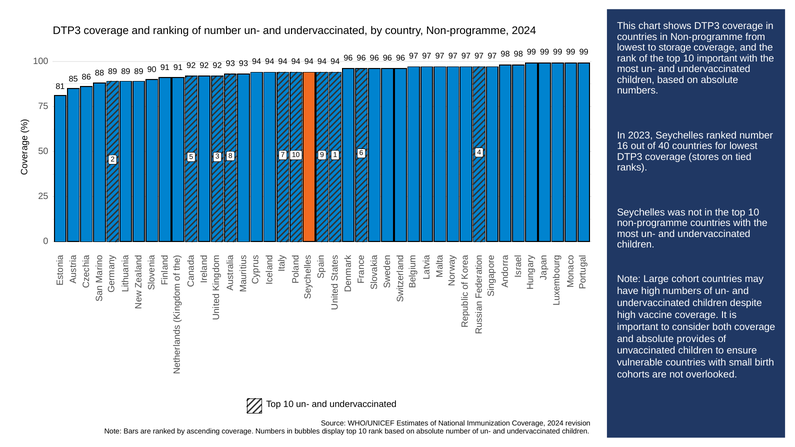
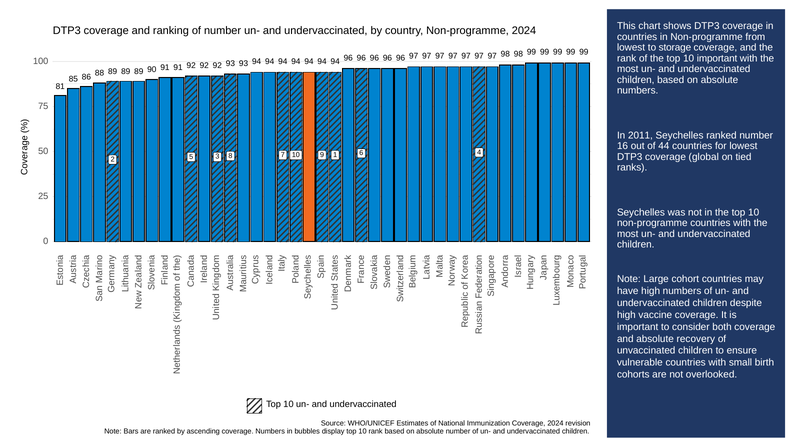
2023: 2023 -> 2011
40: 40 -> 44
stores: stores -> global
provides: provides -> recovery
